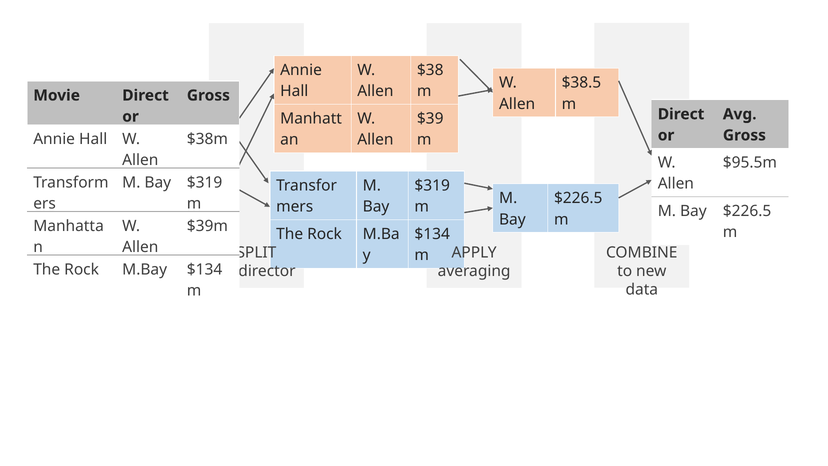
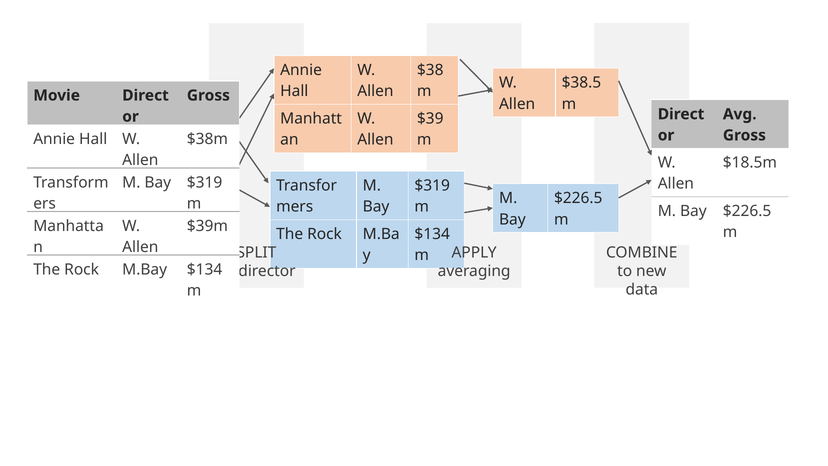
$95.5m: $95.5m -> $18.5m
